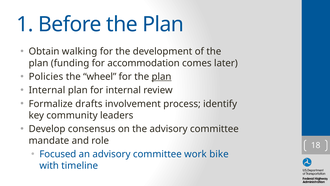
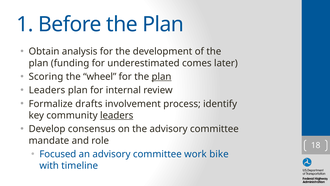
walking: walking -> analysis
accommodation: accommodation -> underestimated
Policies: Policies -> Scoring
Internal at (47, 90): Internal -> Leaders
leaders at (117, 115) underline: none -> present
